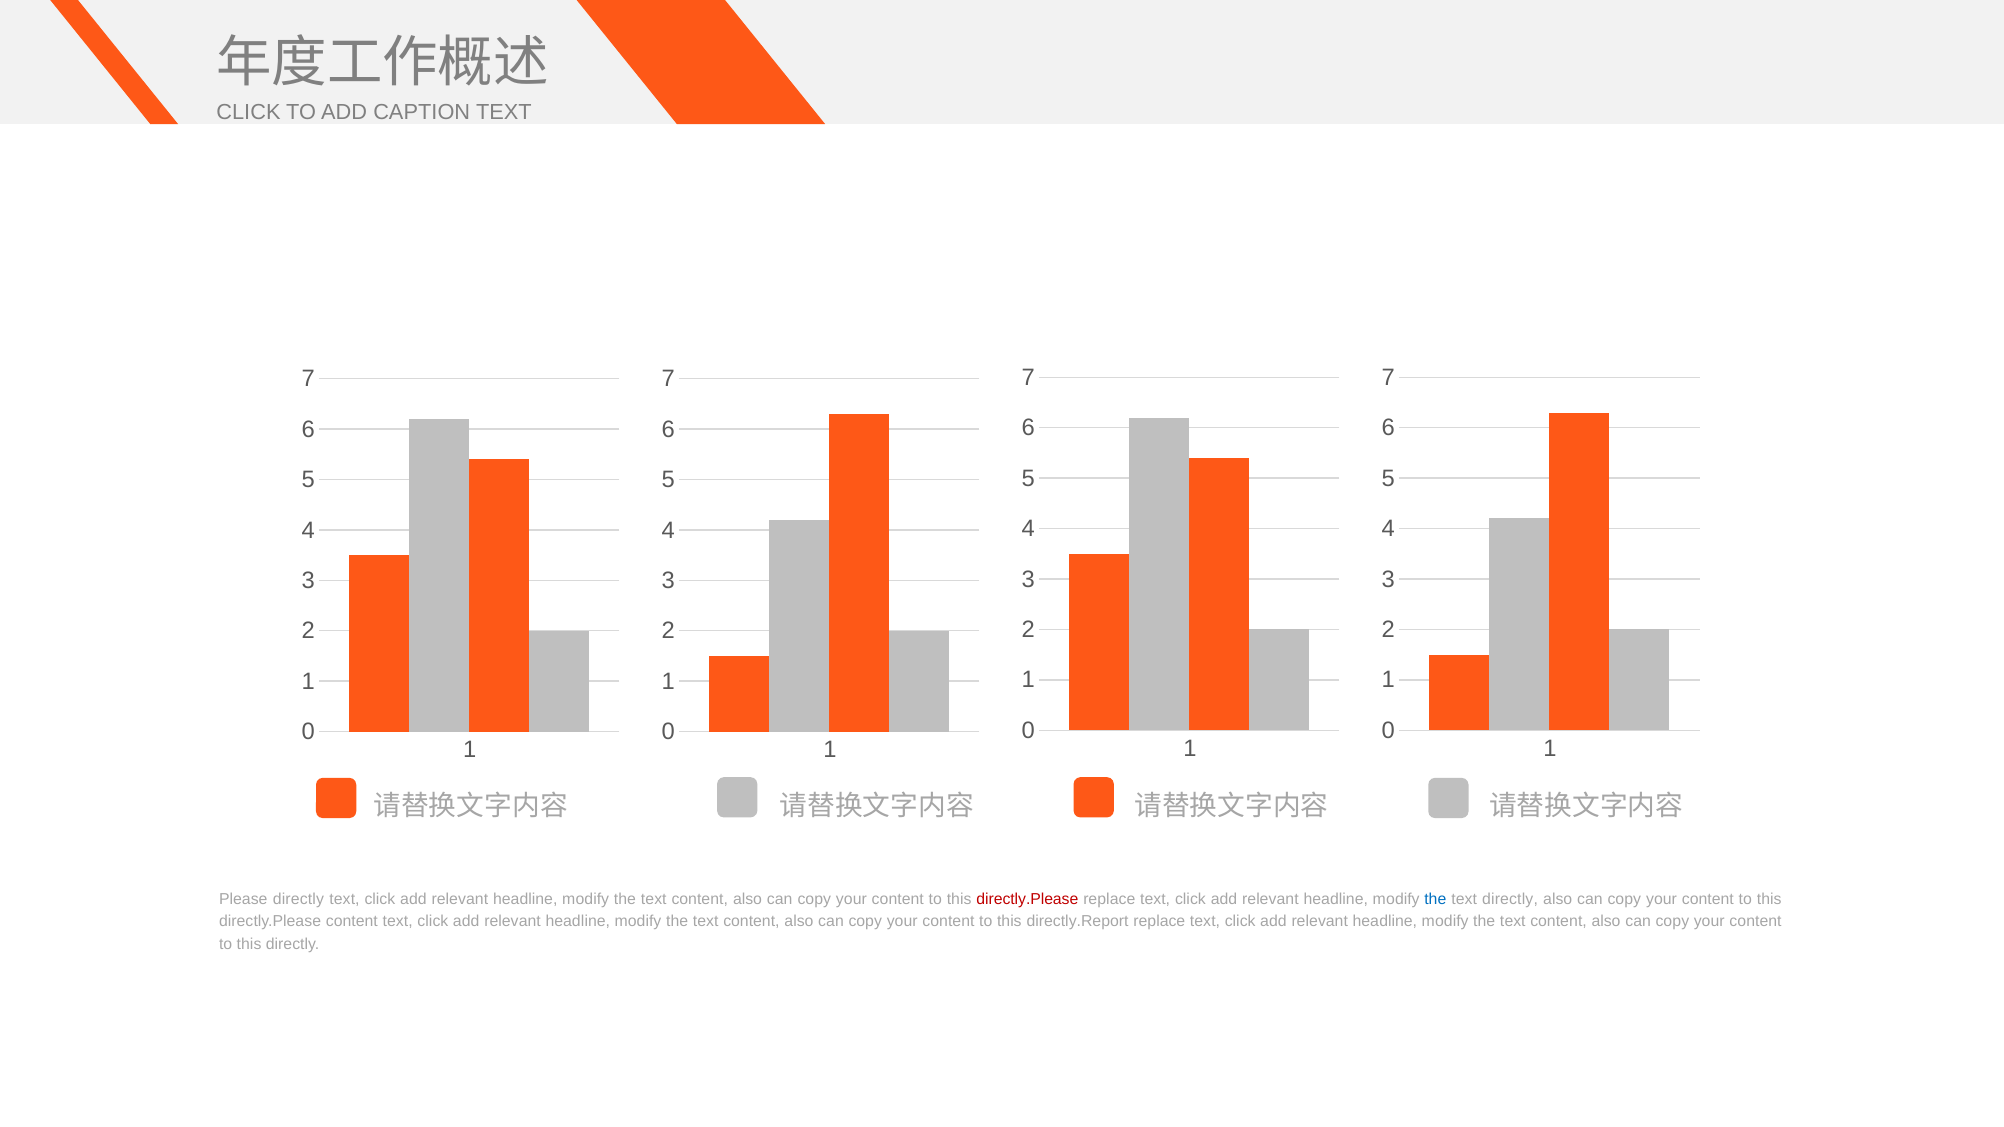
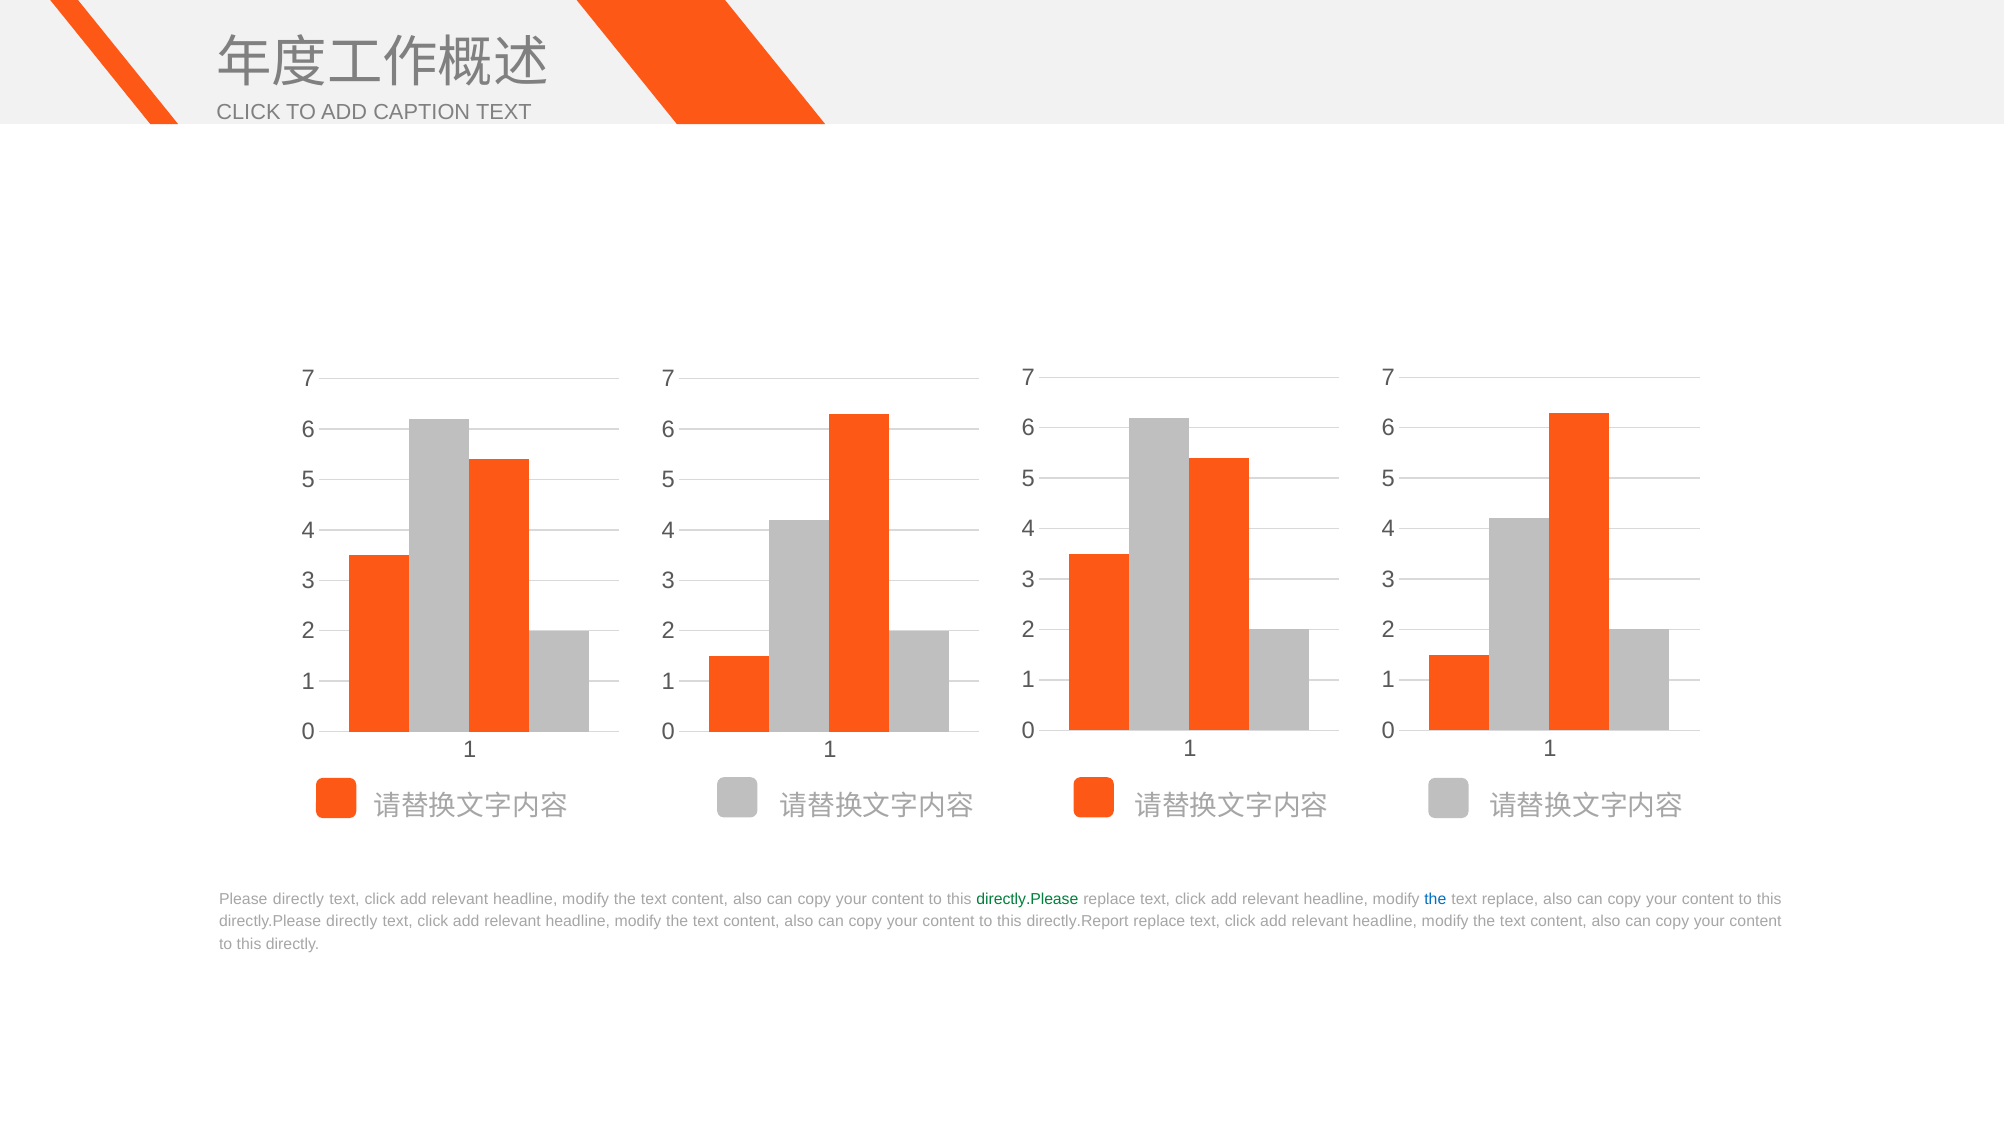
directly.Please at (1027, 899) colour: red -> green
text directly: directly -> replace
directly.Please content: content -> directly
